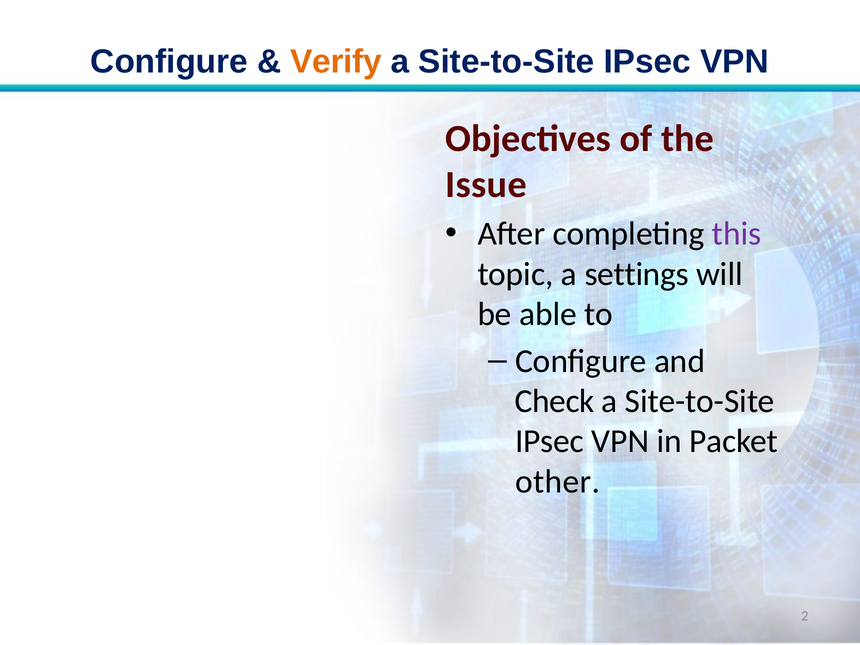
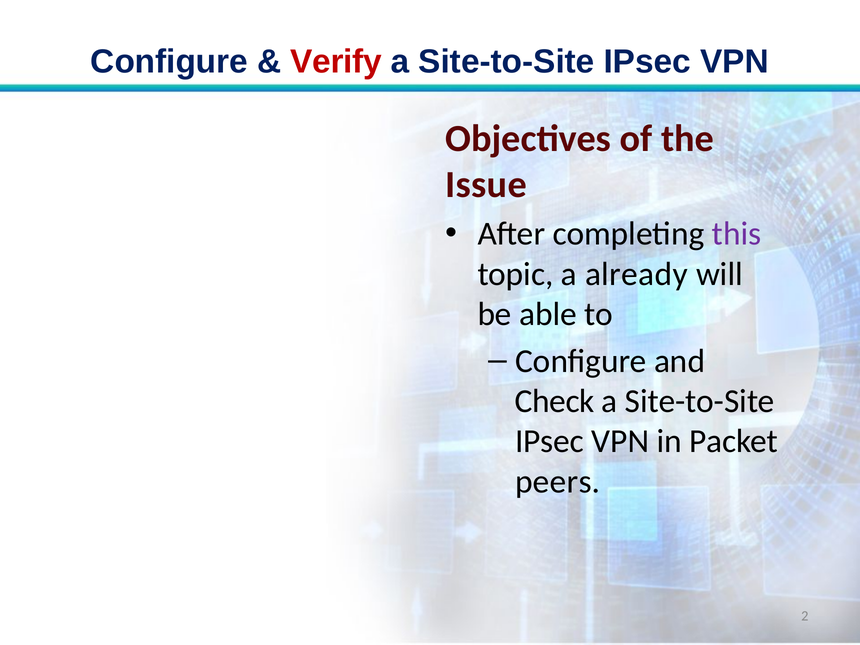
Verify colour: orange -> red
settings: settings -> already
other: other -> peers
